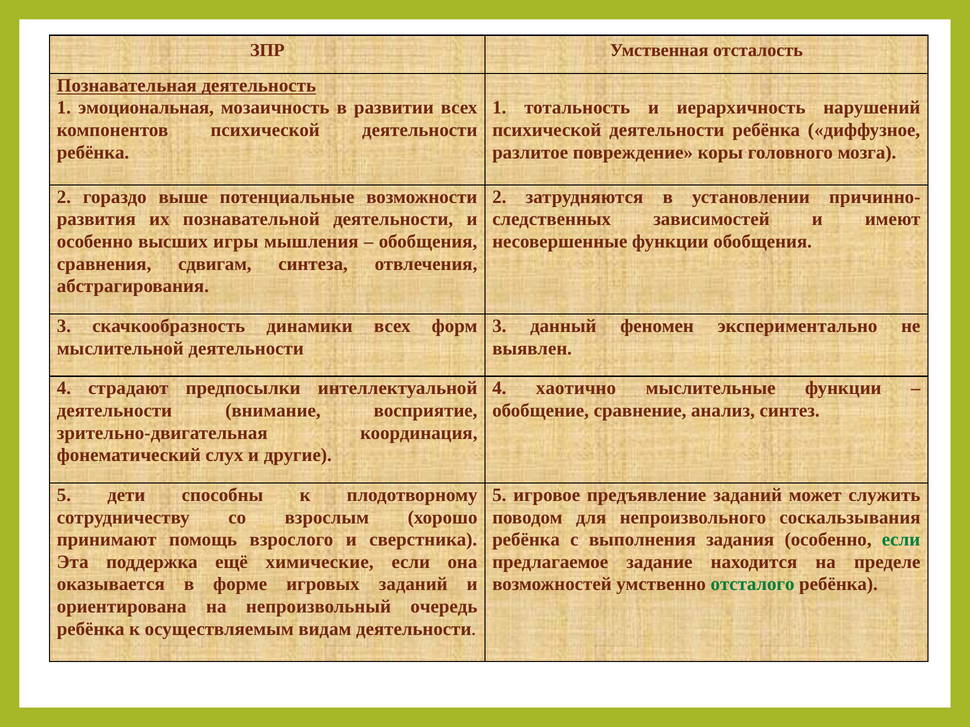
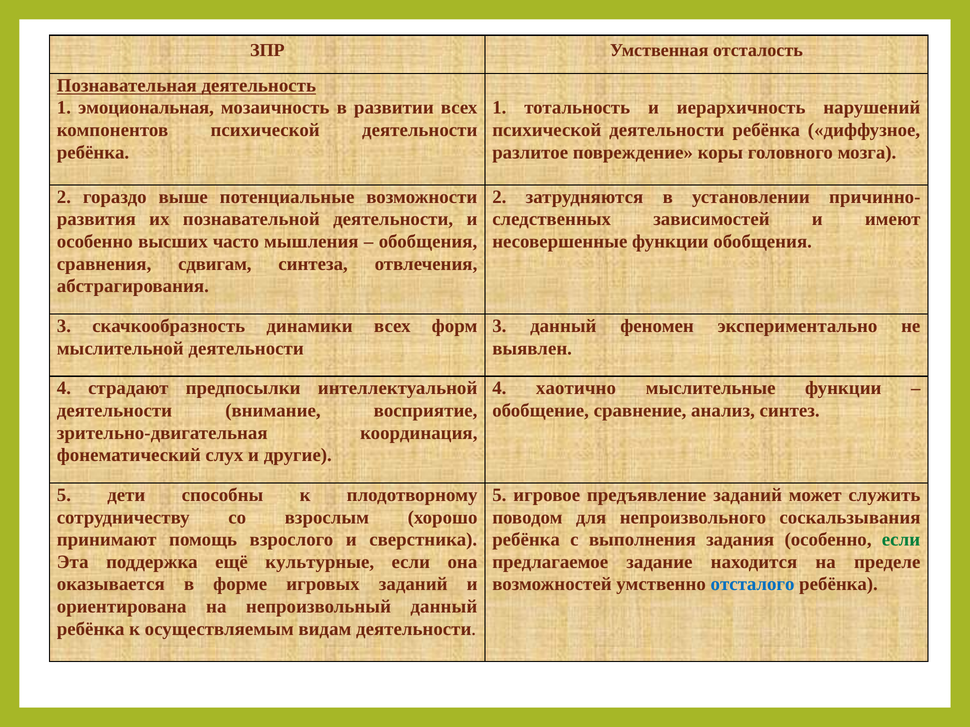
игры: игры -> часто
химические: химические -> культурные
отсталого colour: green -> blue
непроизвольный очередь: очередь -> данный
